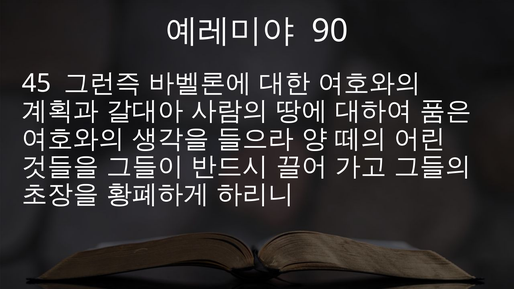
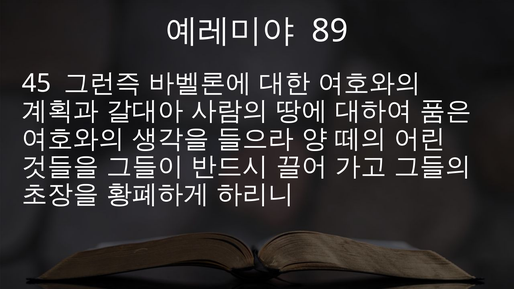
90: 90 -> 89
